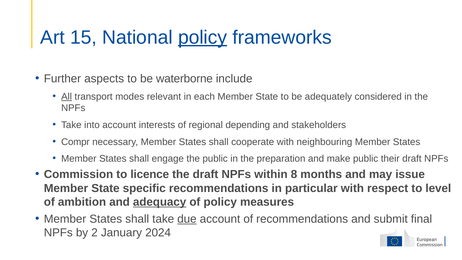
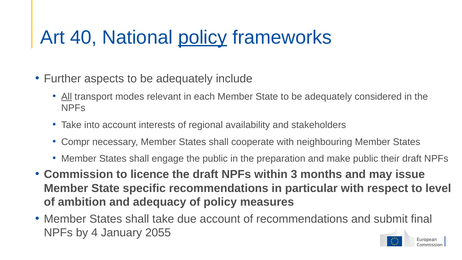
15: 15 -> 40
aspects to be waterborne: waterborne -> adequately
depending: depending -> availability
8: 8 -> 3
adequacy underline: present -> none
due underline: present -> none
2: 2 -> 4
2024: 2024 -> 2055
